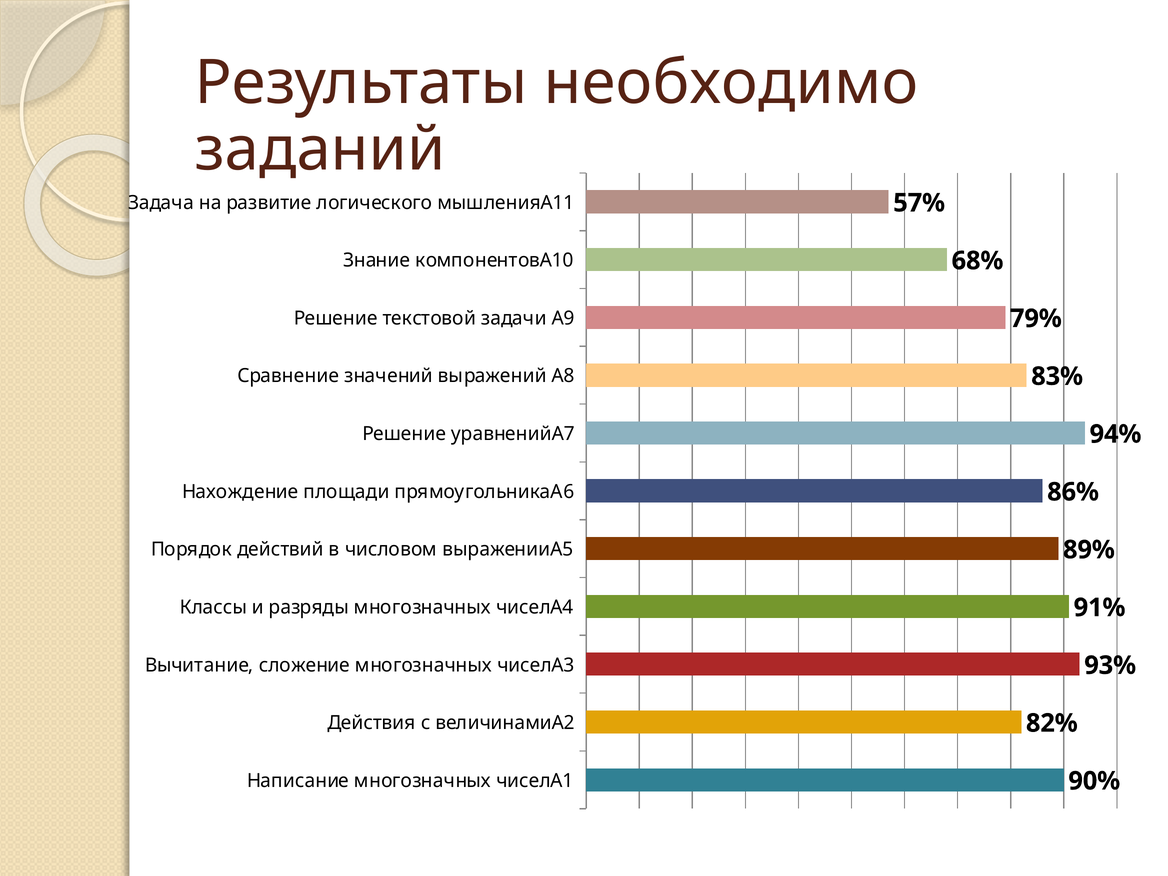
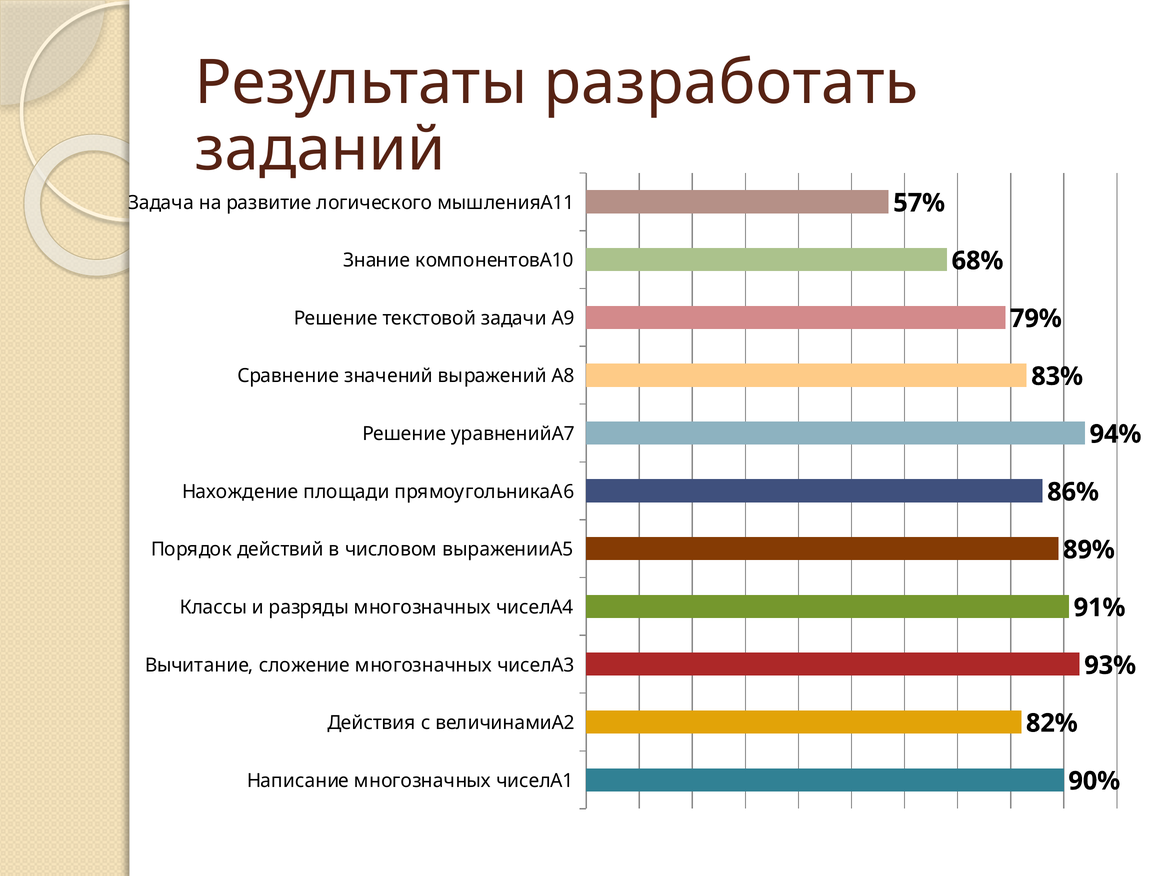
необходимо: необходимо -> разработать
